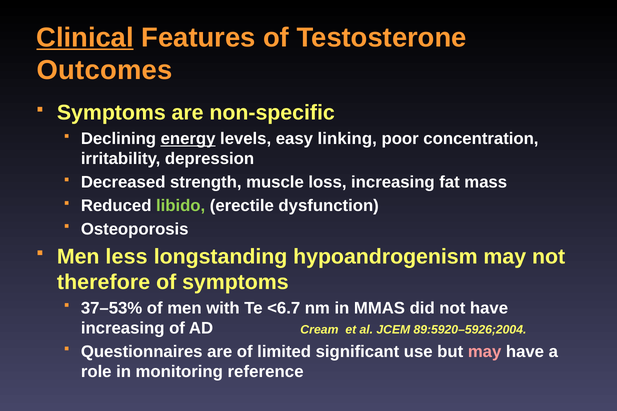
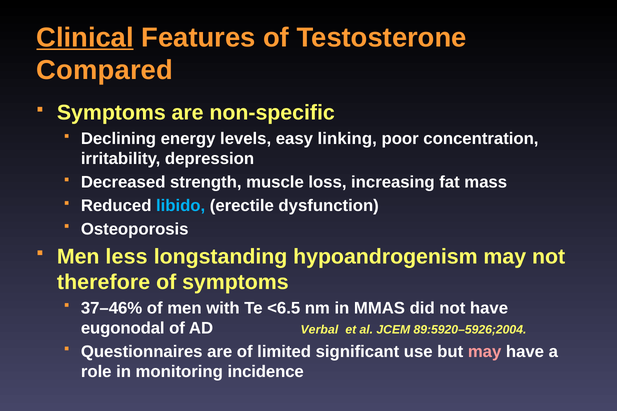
Outcomes: Outcomes -> Compared
energy underline: present -> none
libido colour: light green -> light blue
37–53%: 37–53% -> 37–46%
<6.7: <6.7 -> <6.5
increasing at (123, 328): increasing -> eugonodal
Cream: Cream -> Verbal
reference: reference -> incidence
